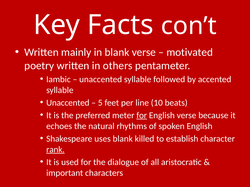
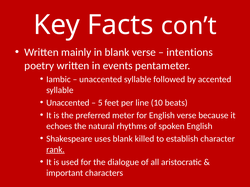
motivated: motivated -> intentions
others: others -> events
for at (142, 116) underline: present -> none
